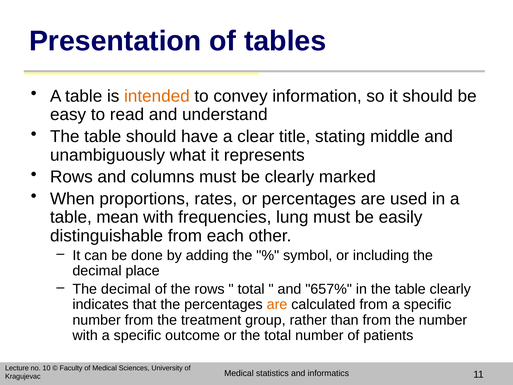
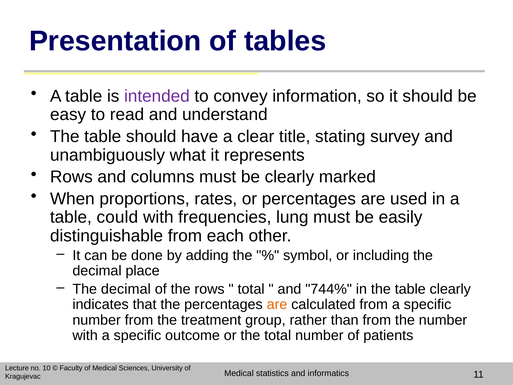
intended colour: orange -> purple
middle: middle -> survey
mean: mean -> could
657%: 657% -> 744%
